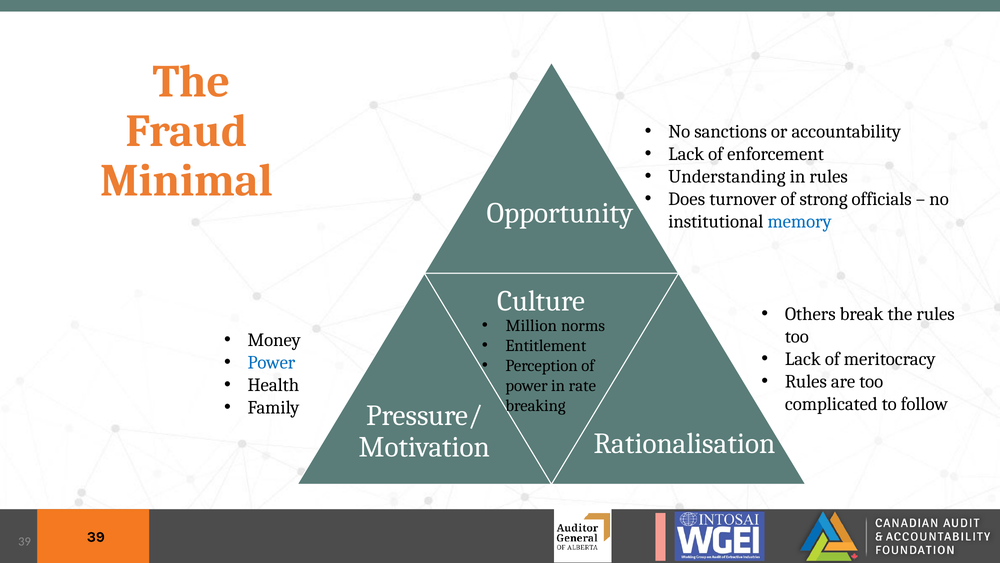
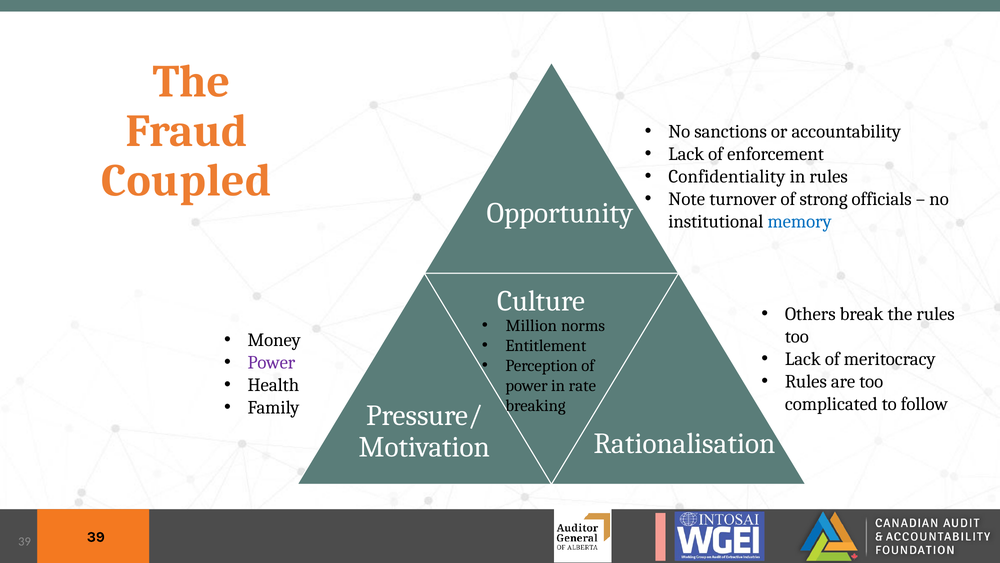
Minimal: Minimal -> Coupled
Understanding: Understanding -> Confidentiality
Does: Does -> Note
Power at (271, 362) colour: blue -> purple
